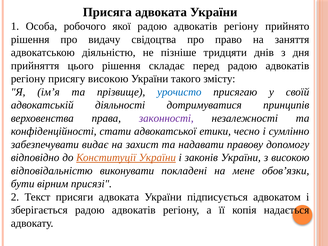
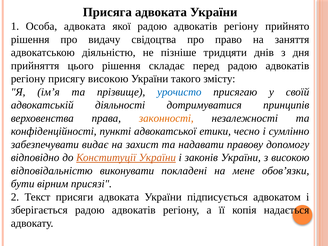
Особа робочого: робочого -> адвоката
законності colour: purple -> orange
стати: стати -> пункті
